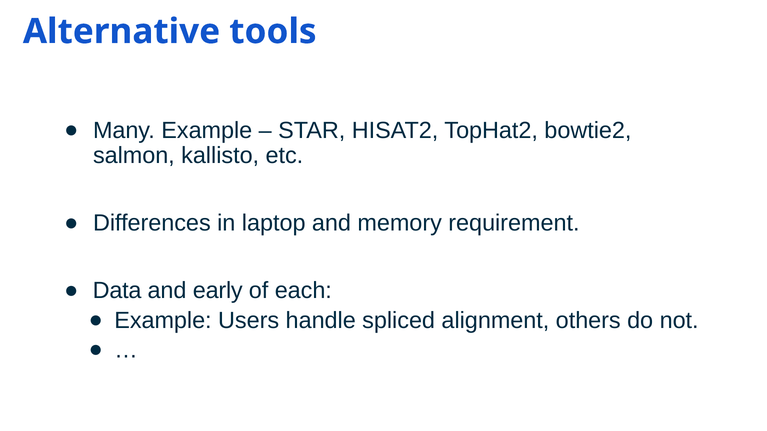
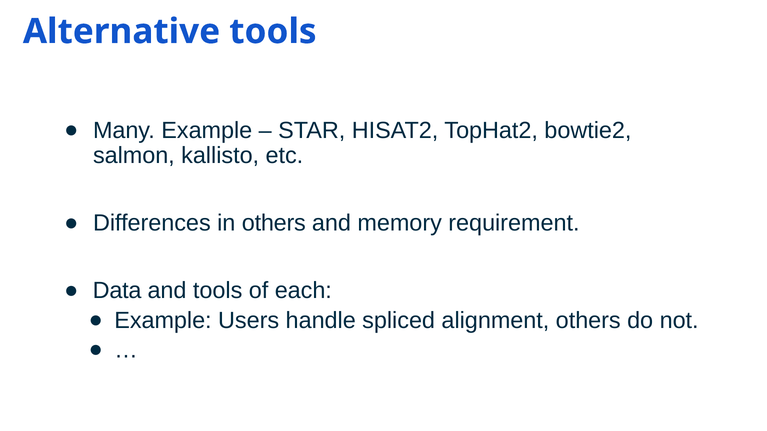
in laptop: laptop -> others
and early: early -> tools
